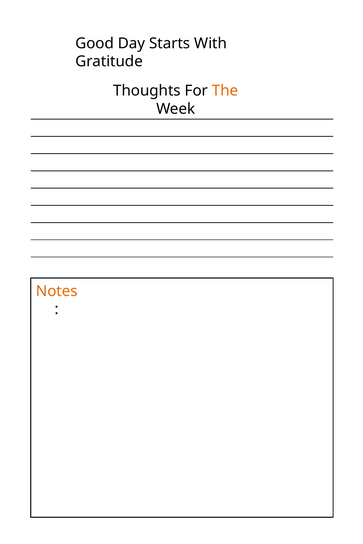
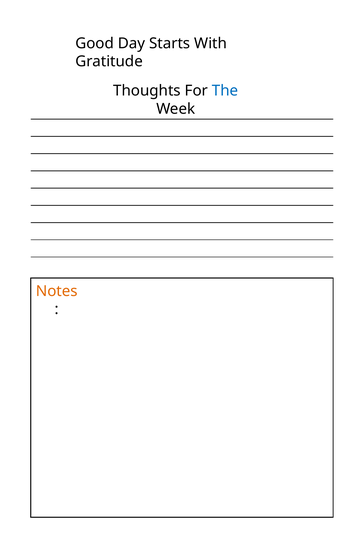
The colour: orange -> blue
